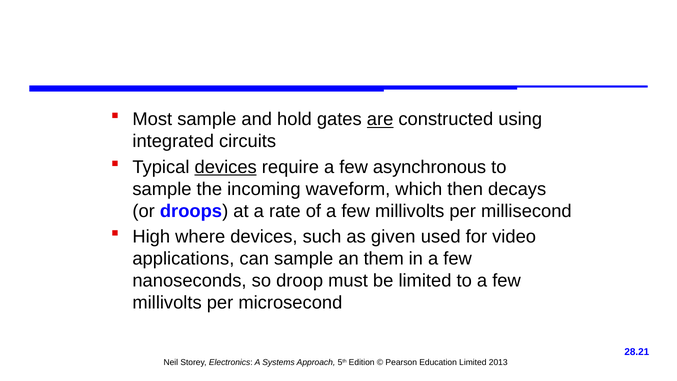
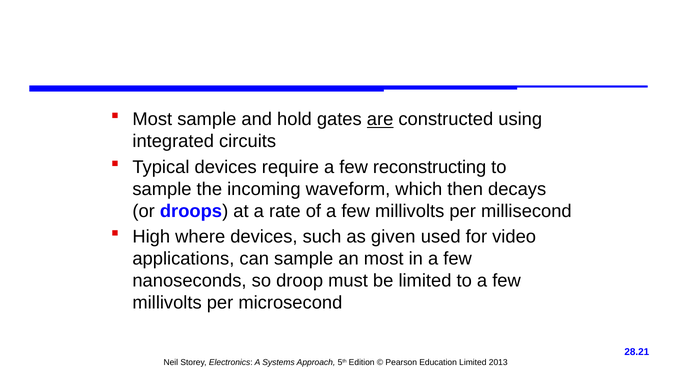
devices at (226, 167) underline: present -> none
asynchronous: asynchronous -> reconstructing
an them: them -> most
